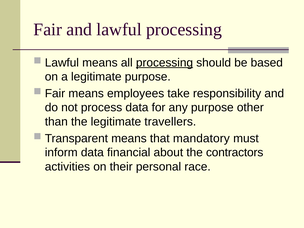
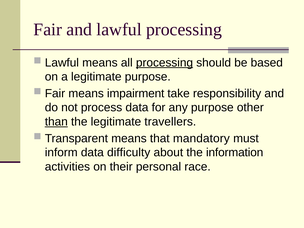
employees: employees -> impairment
than underline: none -> present
financial: financial -> difficulty
contractors: contractors -> information
